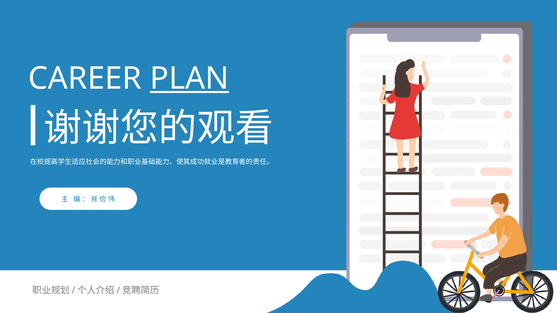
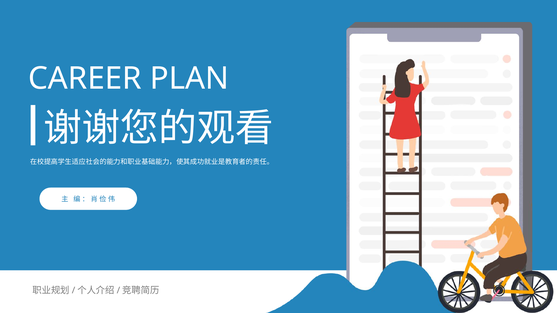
PLAN underline: present -> none
